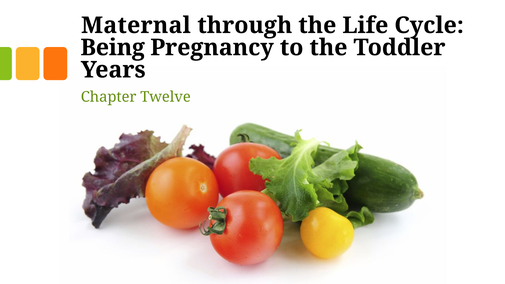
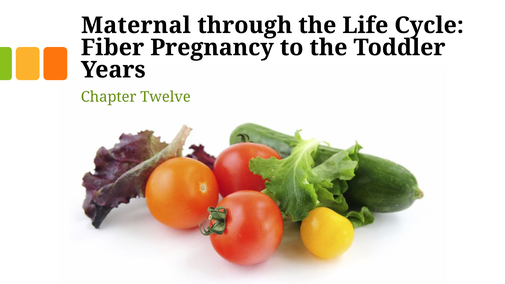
Being: Being -> Fiber
